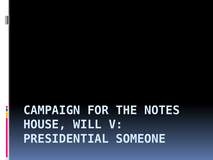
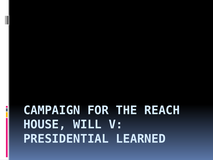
NOTES: NOTES -> REACH
SOMEONE: SOMEONE -> LEARNED
